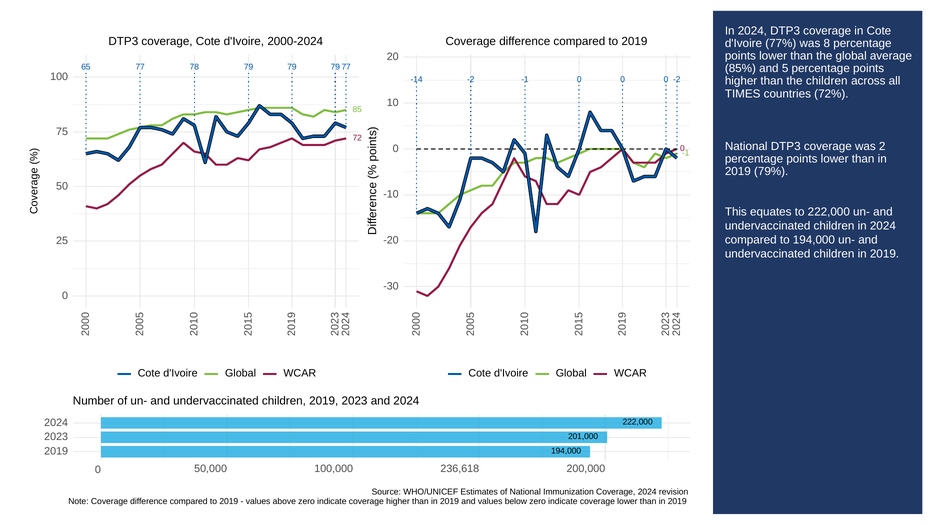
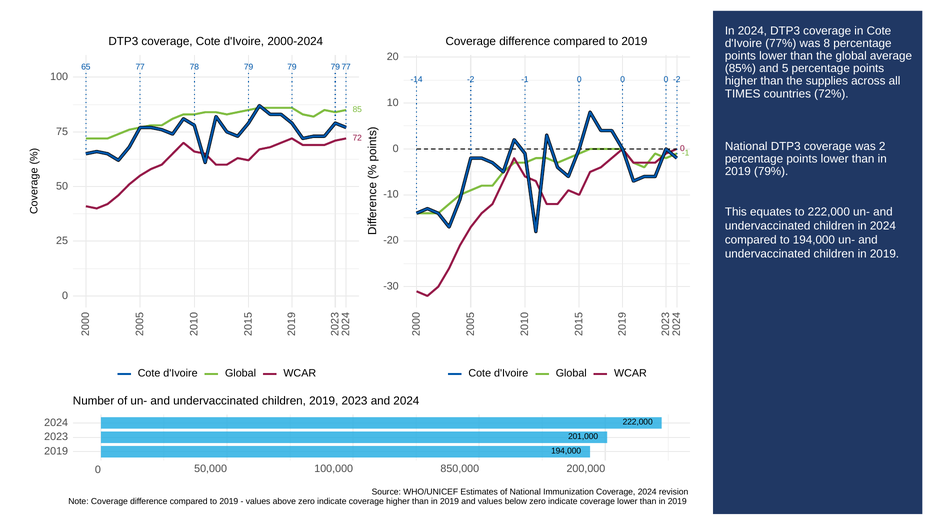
the children: children -> supplies
236,618: 236,618 -> 850,000
